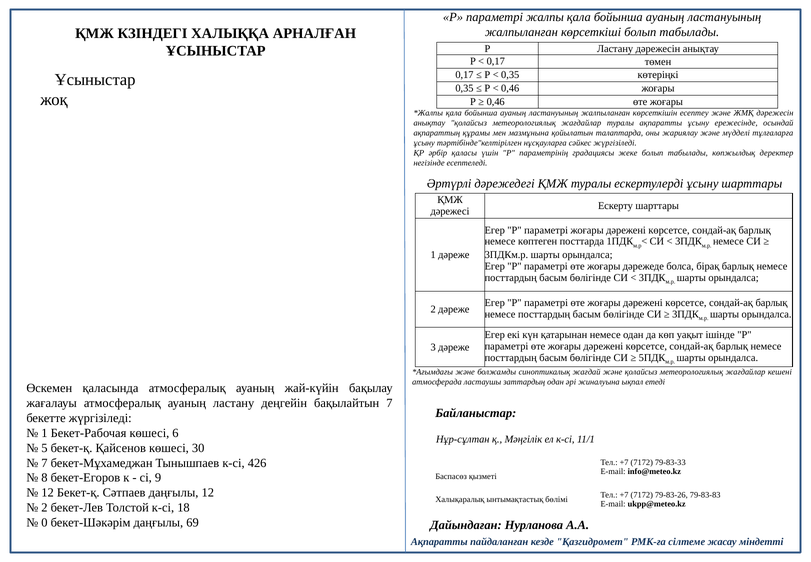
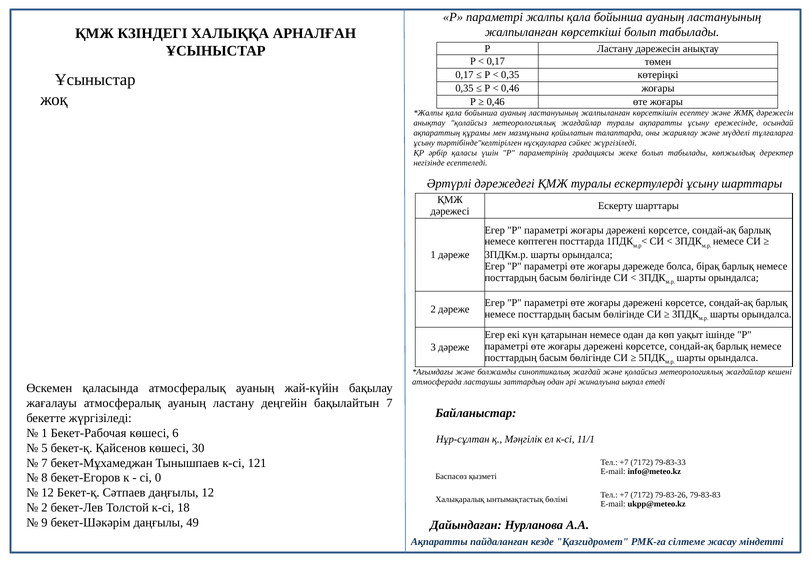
426: 426 -> 121
9: 9 -> 0
0: 0 -> 9
69: 69 -> 49
